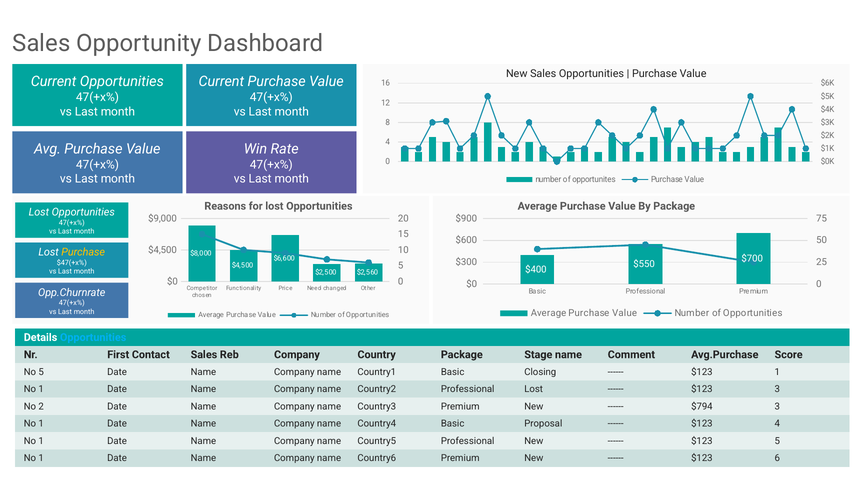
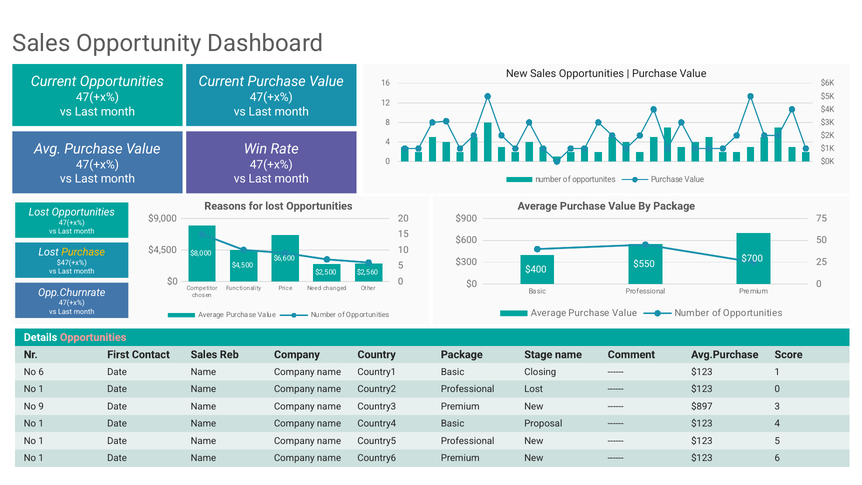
Opportunities at (93, 337) colour: light blue -> pink
No 5: 5 -> 6
$123 3: 3 -> 0
2: 2 -> 9
$794: $794 -> $897
